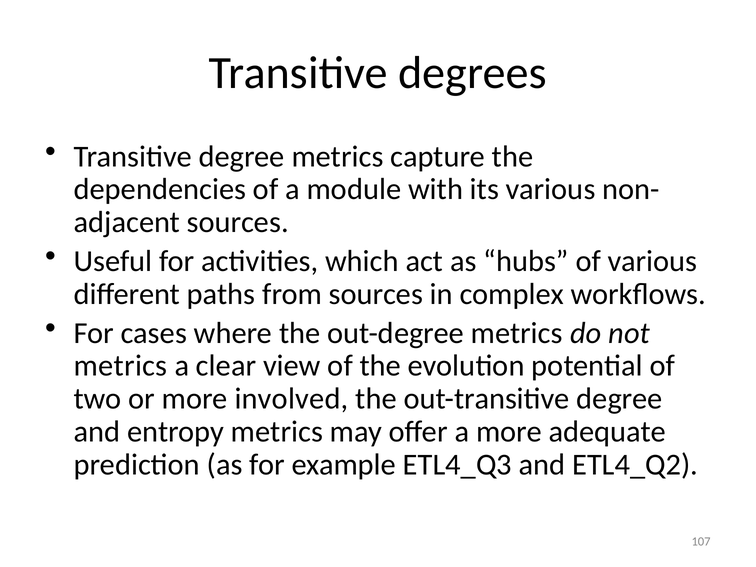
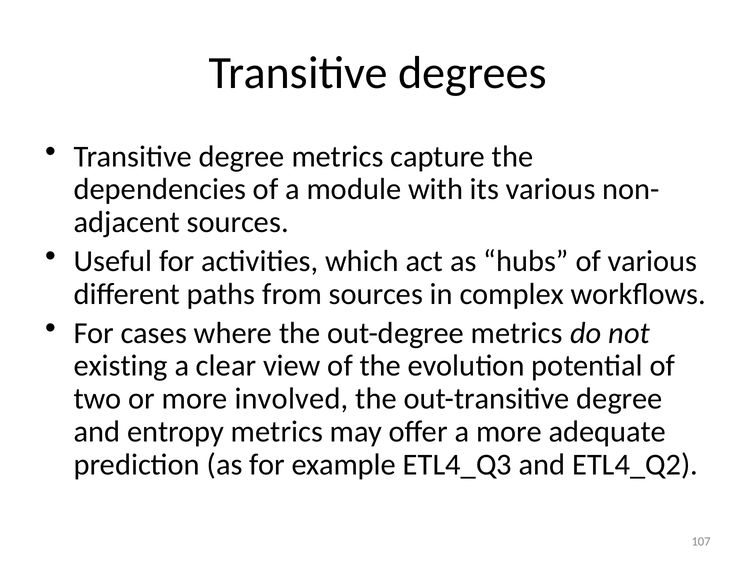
metrics at (121, 366): metrics -> existing
